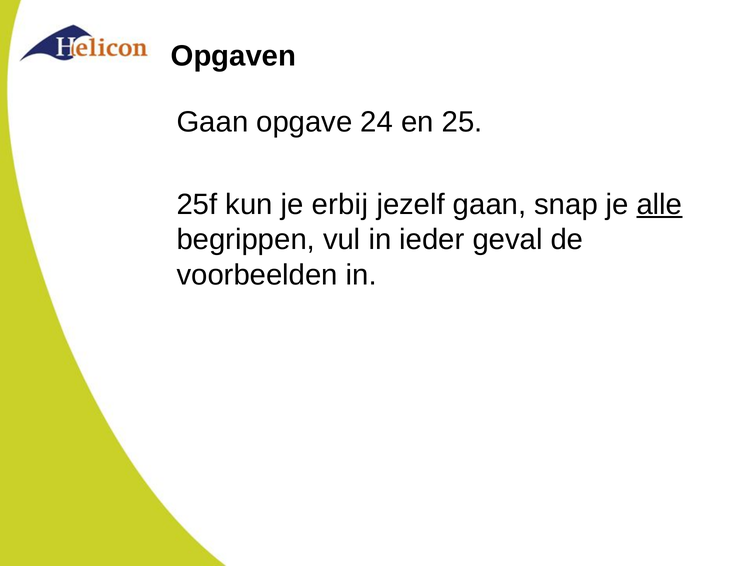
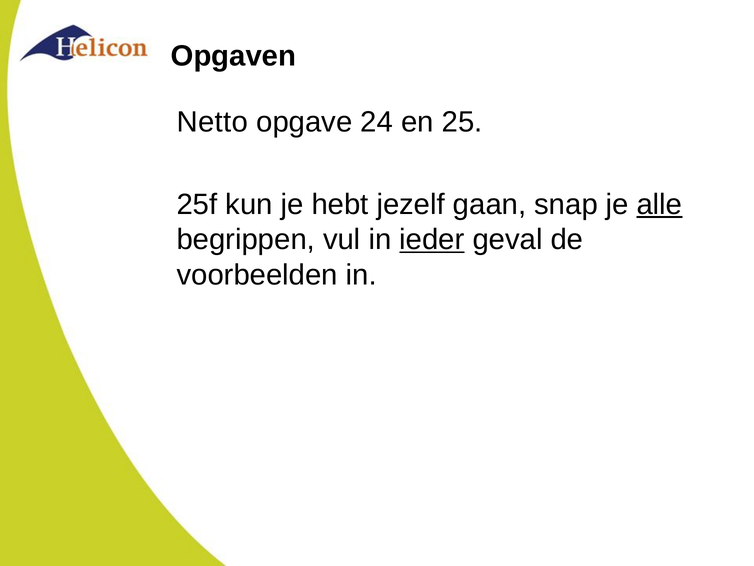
Gaan at (213, 122): Gaan -> Netto
erbij: erbij -> hebt
ieder underline: none -> present
